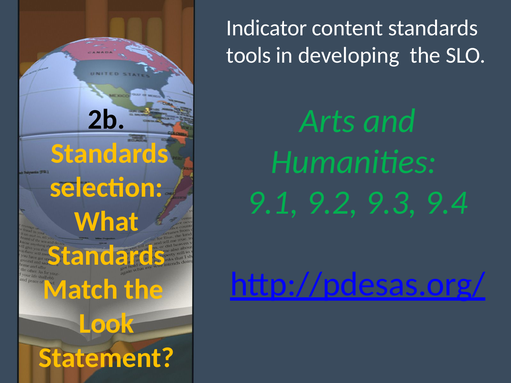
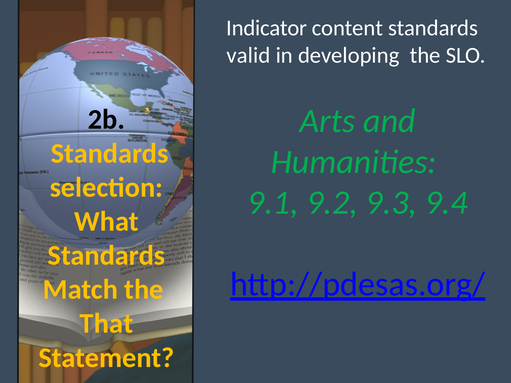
tools: tools -> valid
Look: Look -> That
